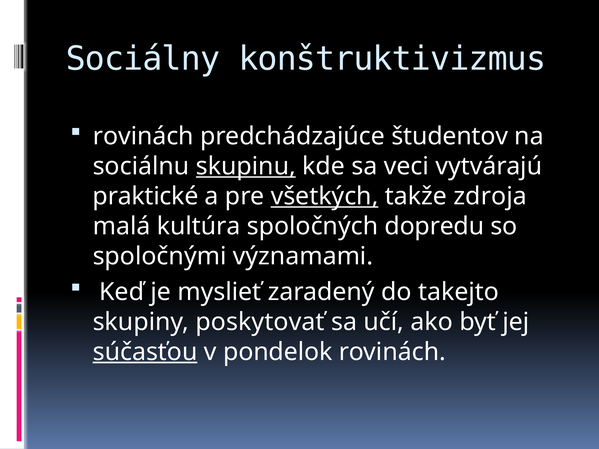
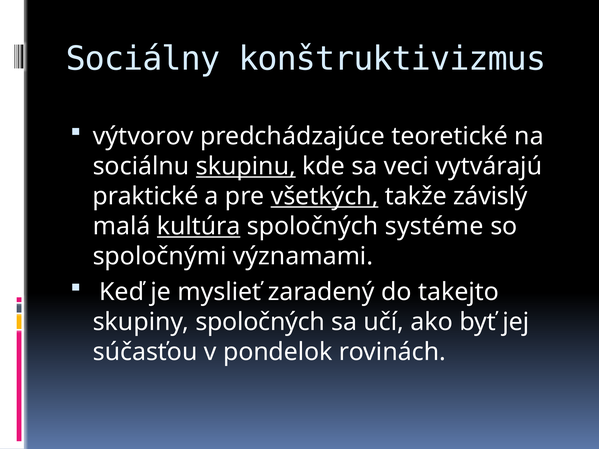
rovinách at (143, 136): rovinách -> výtvorov
študentov: študentov -> teoretické
zdroja: zdroja -> závislý
kultúra underline: none -> present
dopredu: dopredu -> systéme
skupiny poskytovať: poskytovať -> spoločných
súčasťou underline: present -> none
